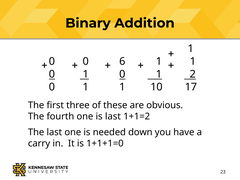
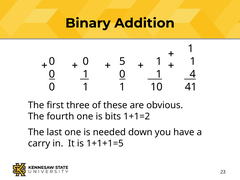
6: 6 -> 5
2: 2 -> 4
17: 17 -> 41
is last: last -> bits
1+1+1=0: 1+1+1=0 -> 1+1+1=5
